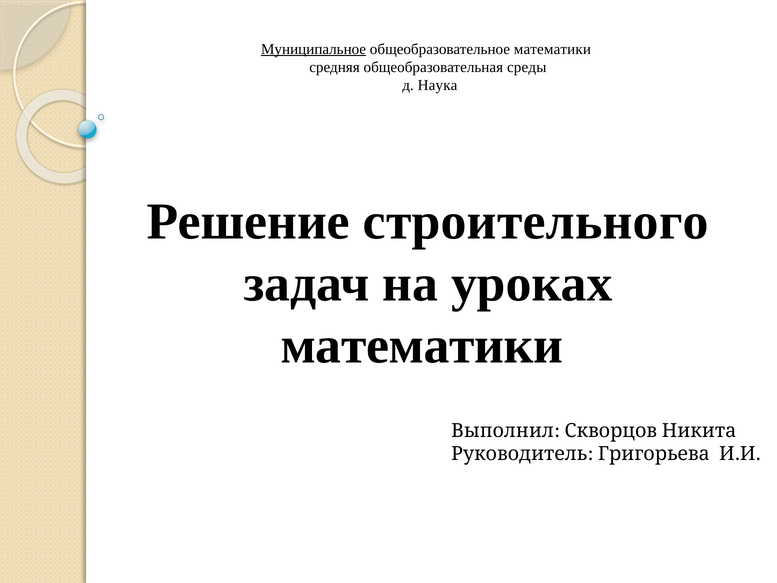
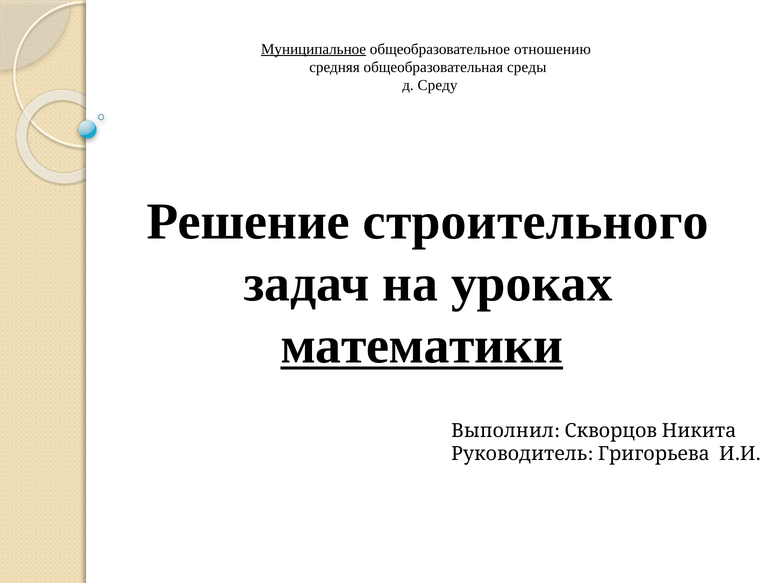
общеобразовательное математики: математики -> отношению
Наука: Наука -> Среду
математики at (422, 346) underline: none -> present
